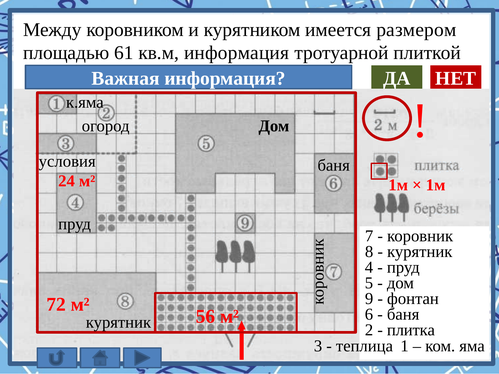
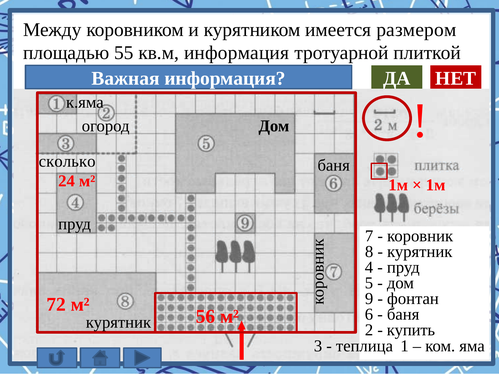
61: 61 -> 55
условия: условия -> сколько
плитка: плитка -> купить
